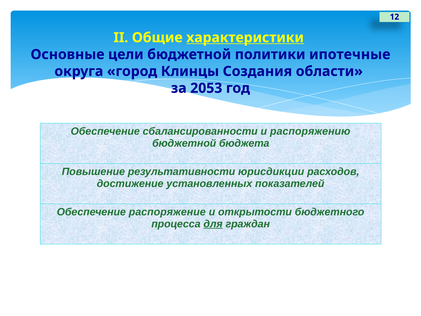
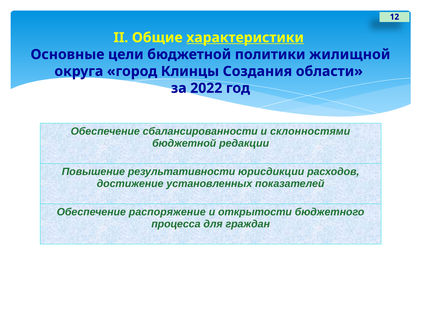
ипотечные: ипотечные -> жилищной
2053: 2053 -> 2022
распоряжению: распоряжению -> склонностями
бюджета: бюджета -> редакции
для underline: present -> none
